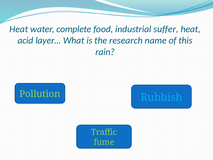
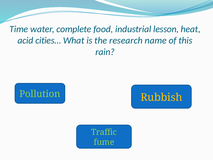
Heat at (19, 29): Heat -> Time
suffer: suffer -> lesson
layer…: layer… -> cities…
Rubbish colour: light blue -> yellow
